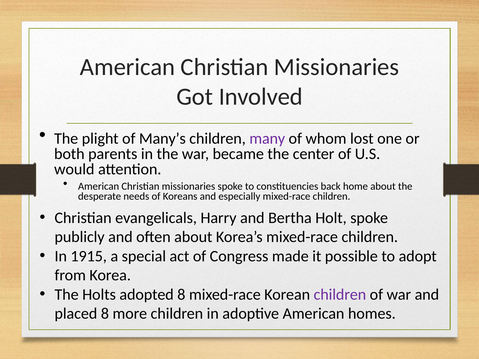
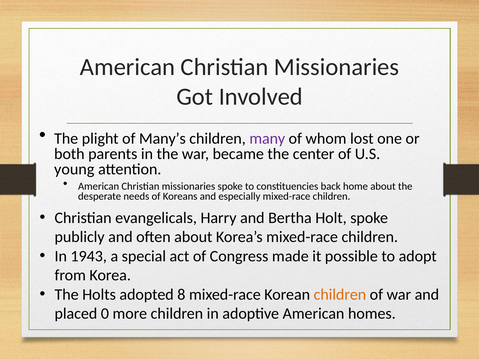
would: would -> young
1915: 1915 -> 1943
children at (340, 295) colour: purple -> orange
placed 8: 8 -> 0
